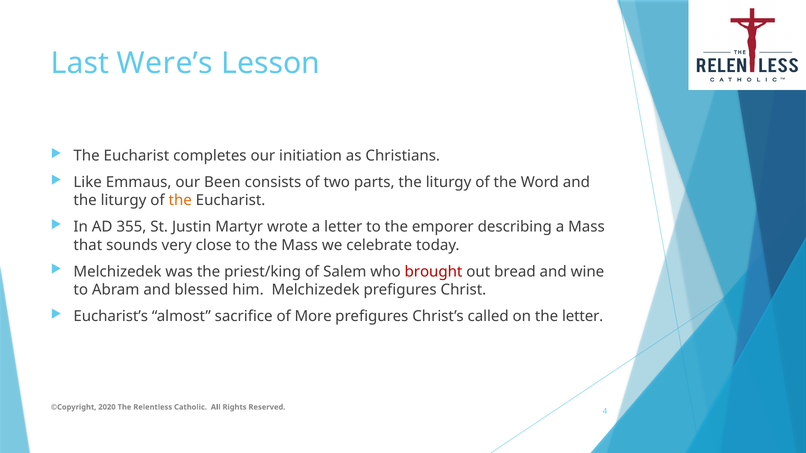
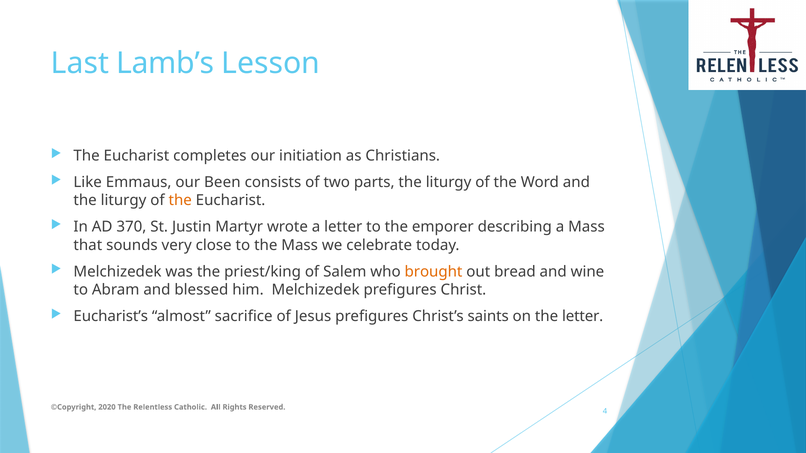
Were’s: Were’s -> Lamb’s
355: 355 -> 370
brought colour: red -> orange
More: More -> Jesus
called: called -> saints
